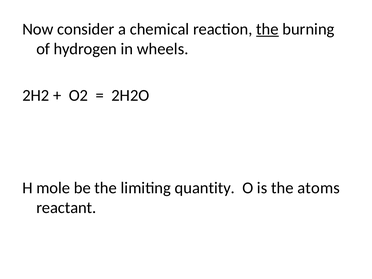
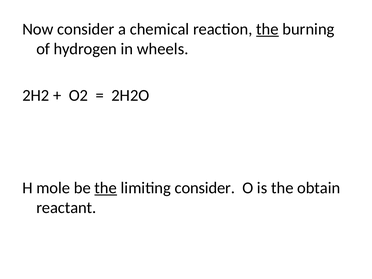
the at (106, 188) underline: none -> present
limiting quantity: quantity -> consider
atoms: atoms -> obtain
